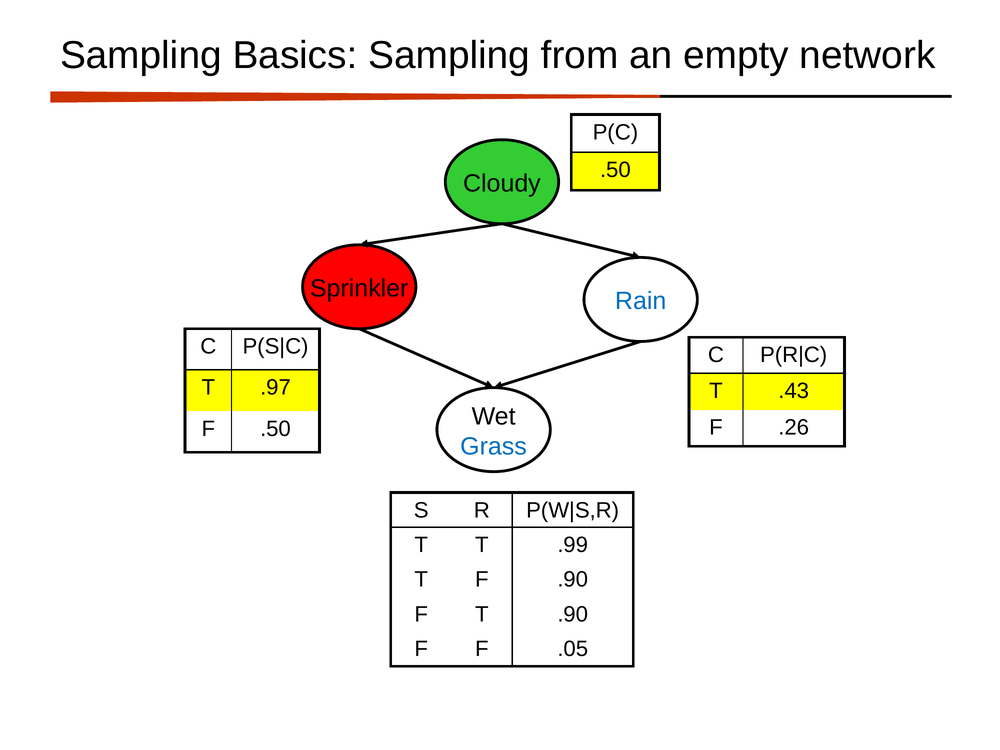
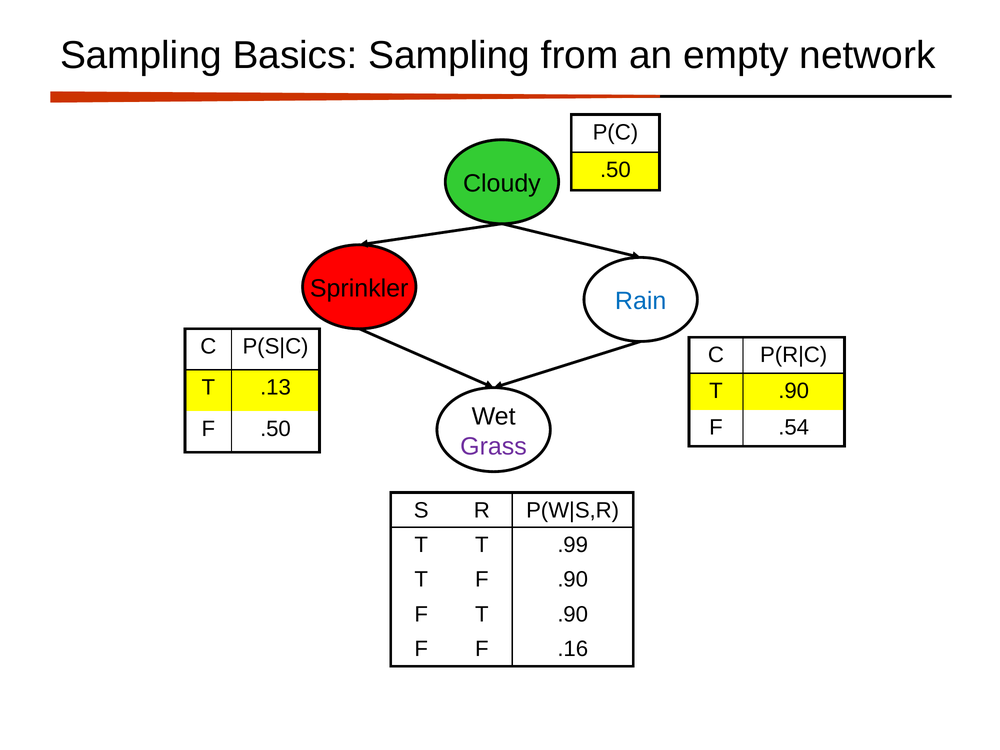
.97: .97 -> .13
.43 at (794, 391): .43 -> .90
.26: .26 -> .54
Grass colour: blue -> purple
.05: .05 -> .16
